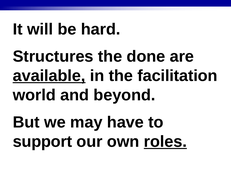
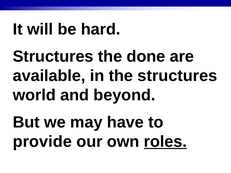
available underline: present -> none
the facilitation: facilitation -> structures
support: support -> provide
